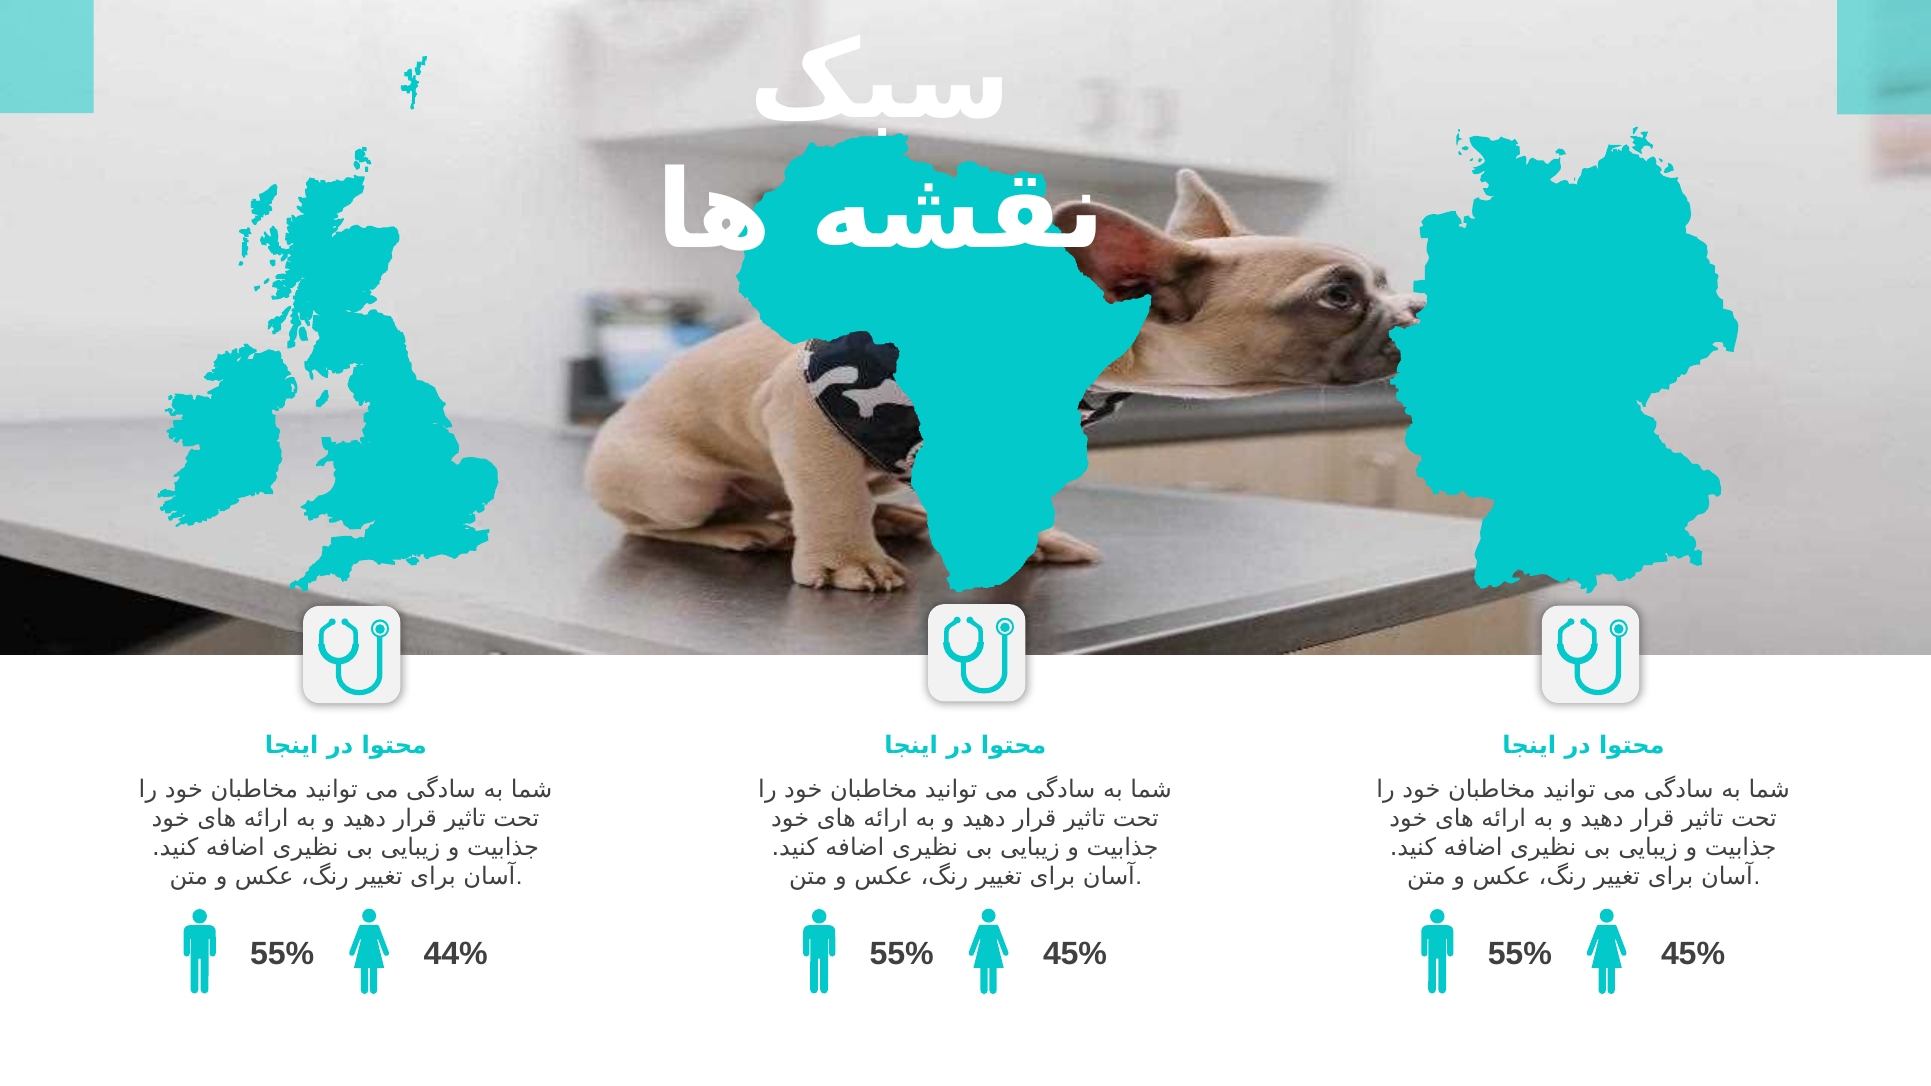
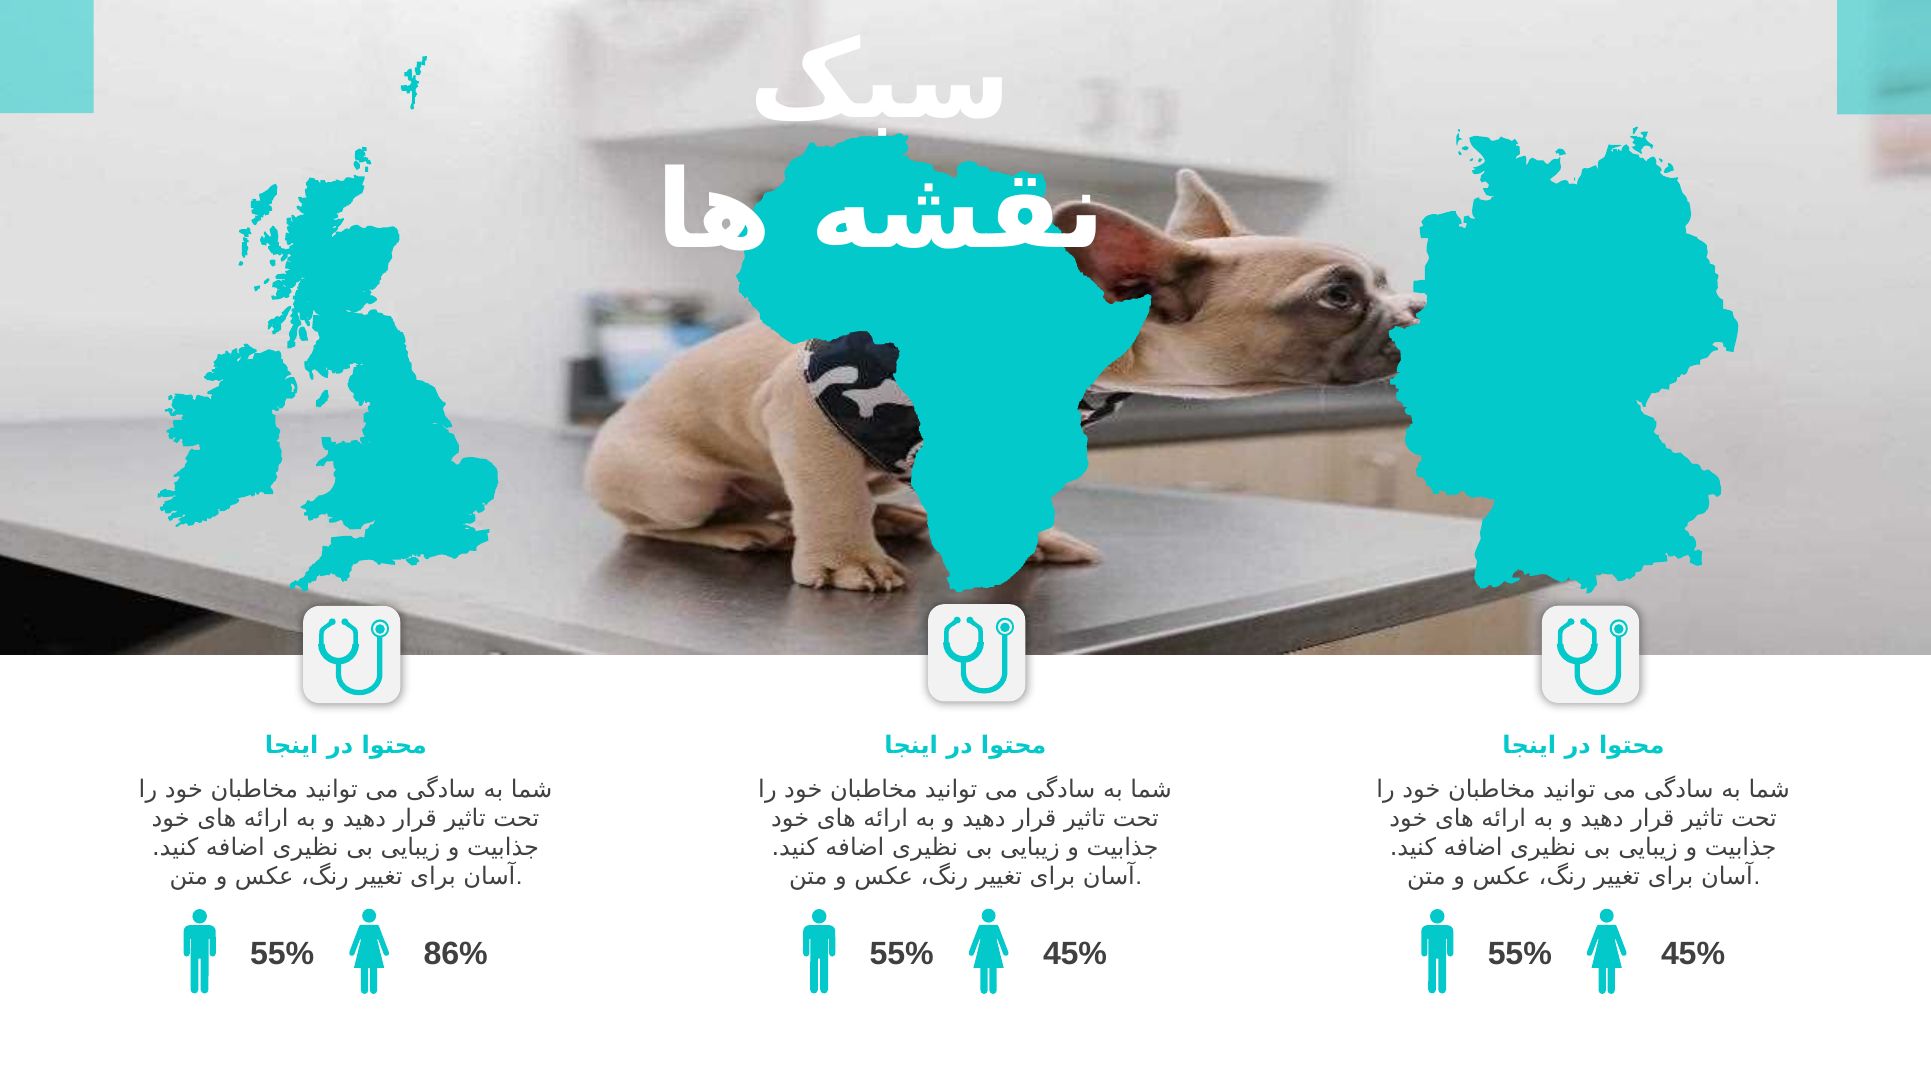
44%: 44% -> 86%
